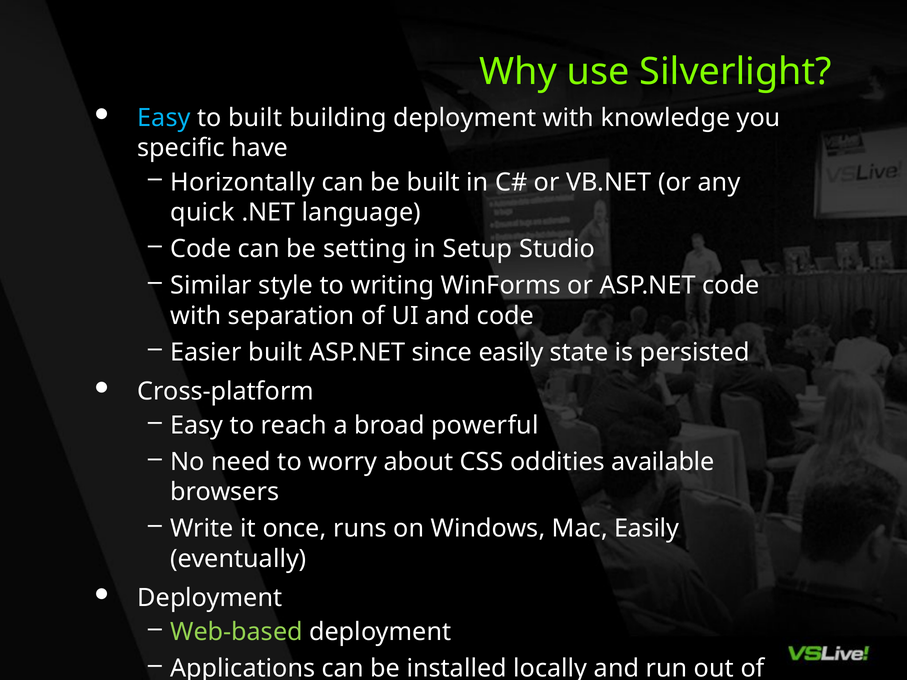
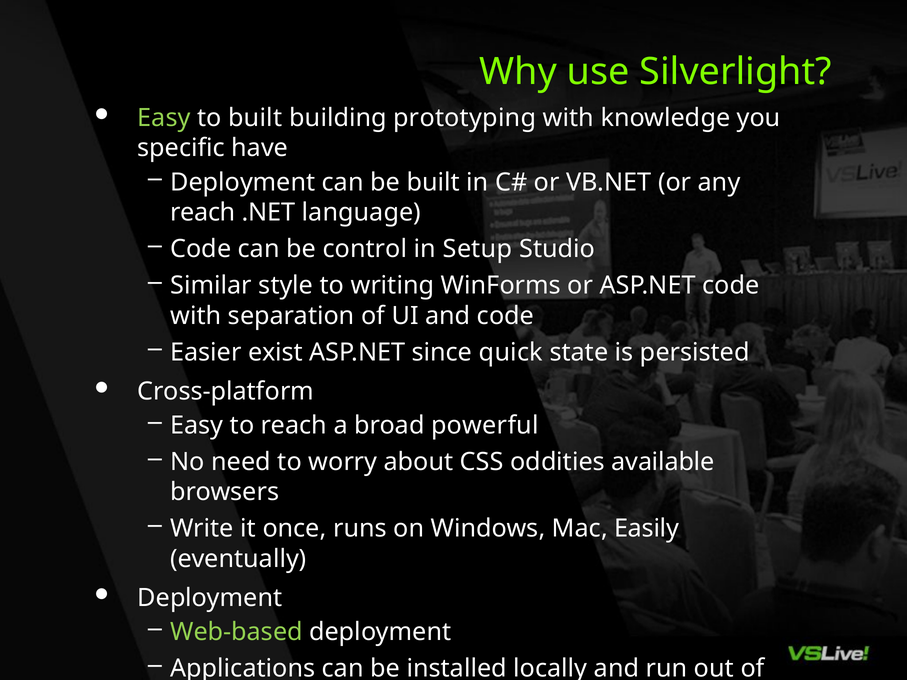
Easy at (164, 118) colour: light blue -> light green
building deployment: deployment -> prototyping
Horizontally at (243, 182): Horizontally -> Deployment
quick at (202, 213): quick -> reach
setting: setting -> control
Easier built: built -> exist
since easily: easily -> quick
